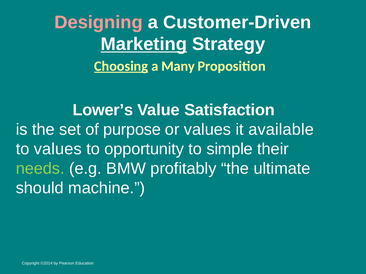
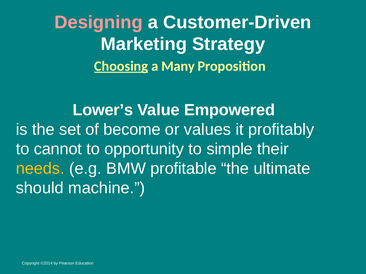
Marketing underline: present -> none
Satisfaction: Satisfaction -> Empowered
purpose: purpose -> become
available: available -> profitably
to values: values -> cannot
needs colour: light green -> yellow
profitably: profitably -> profitable
